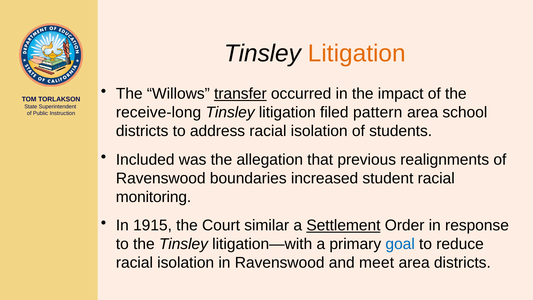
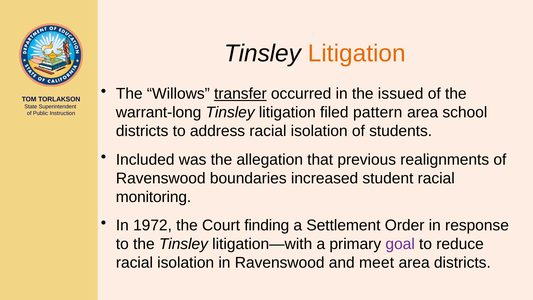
impact: impact -> issued
receive-long: receive-long -> warrant-long
1915: 1915 -> 1972
similar: similar -> finding
Settlement underline: present -> none
goal colour: blue -> purple
